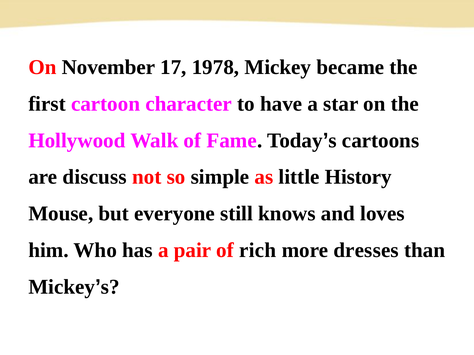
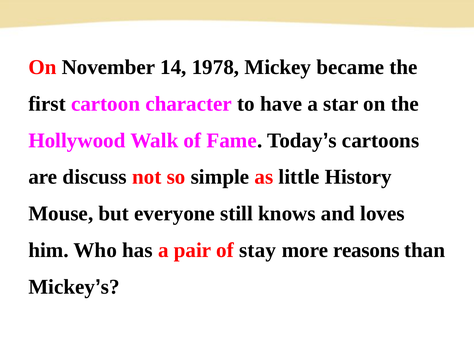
17: 17 -> 14
rich: rich -> stay
dresses: dresses -> reasons
